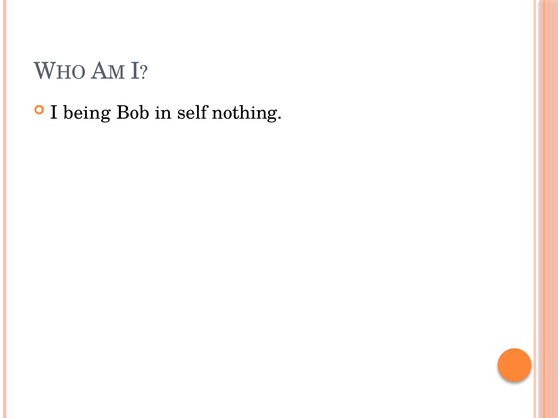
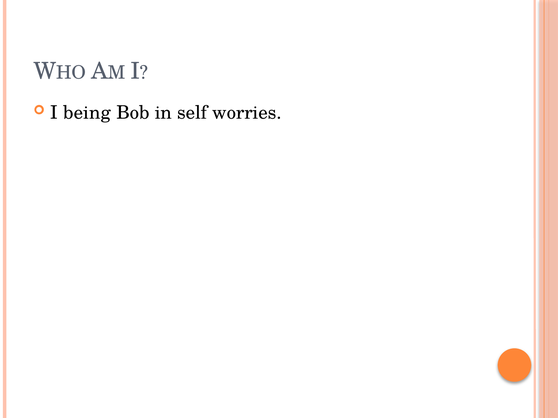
nothing: nothing -> worries
